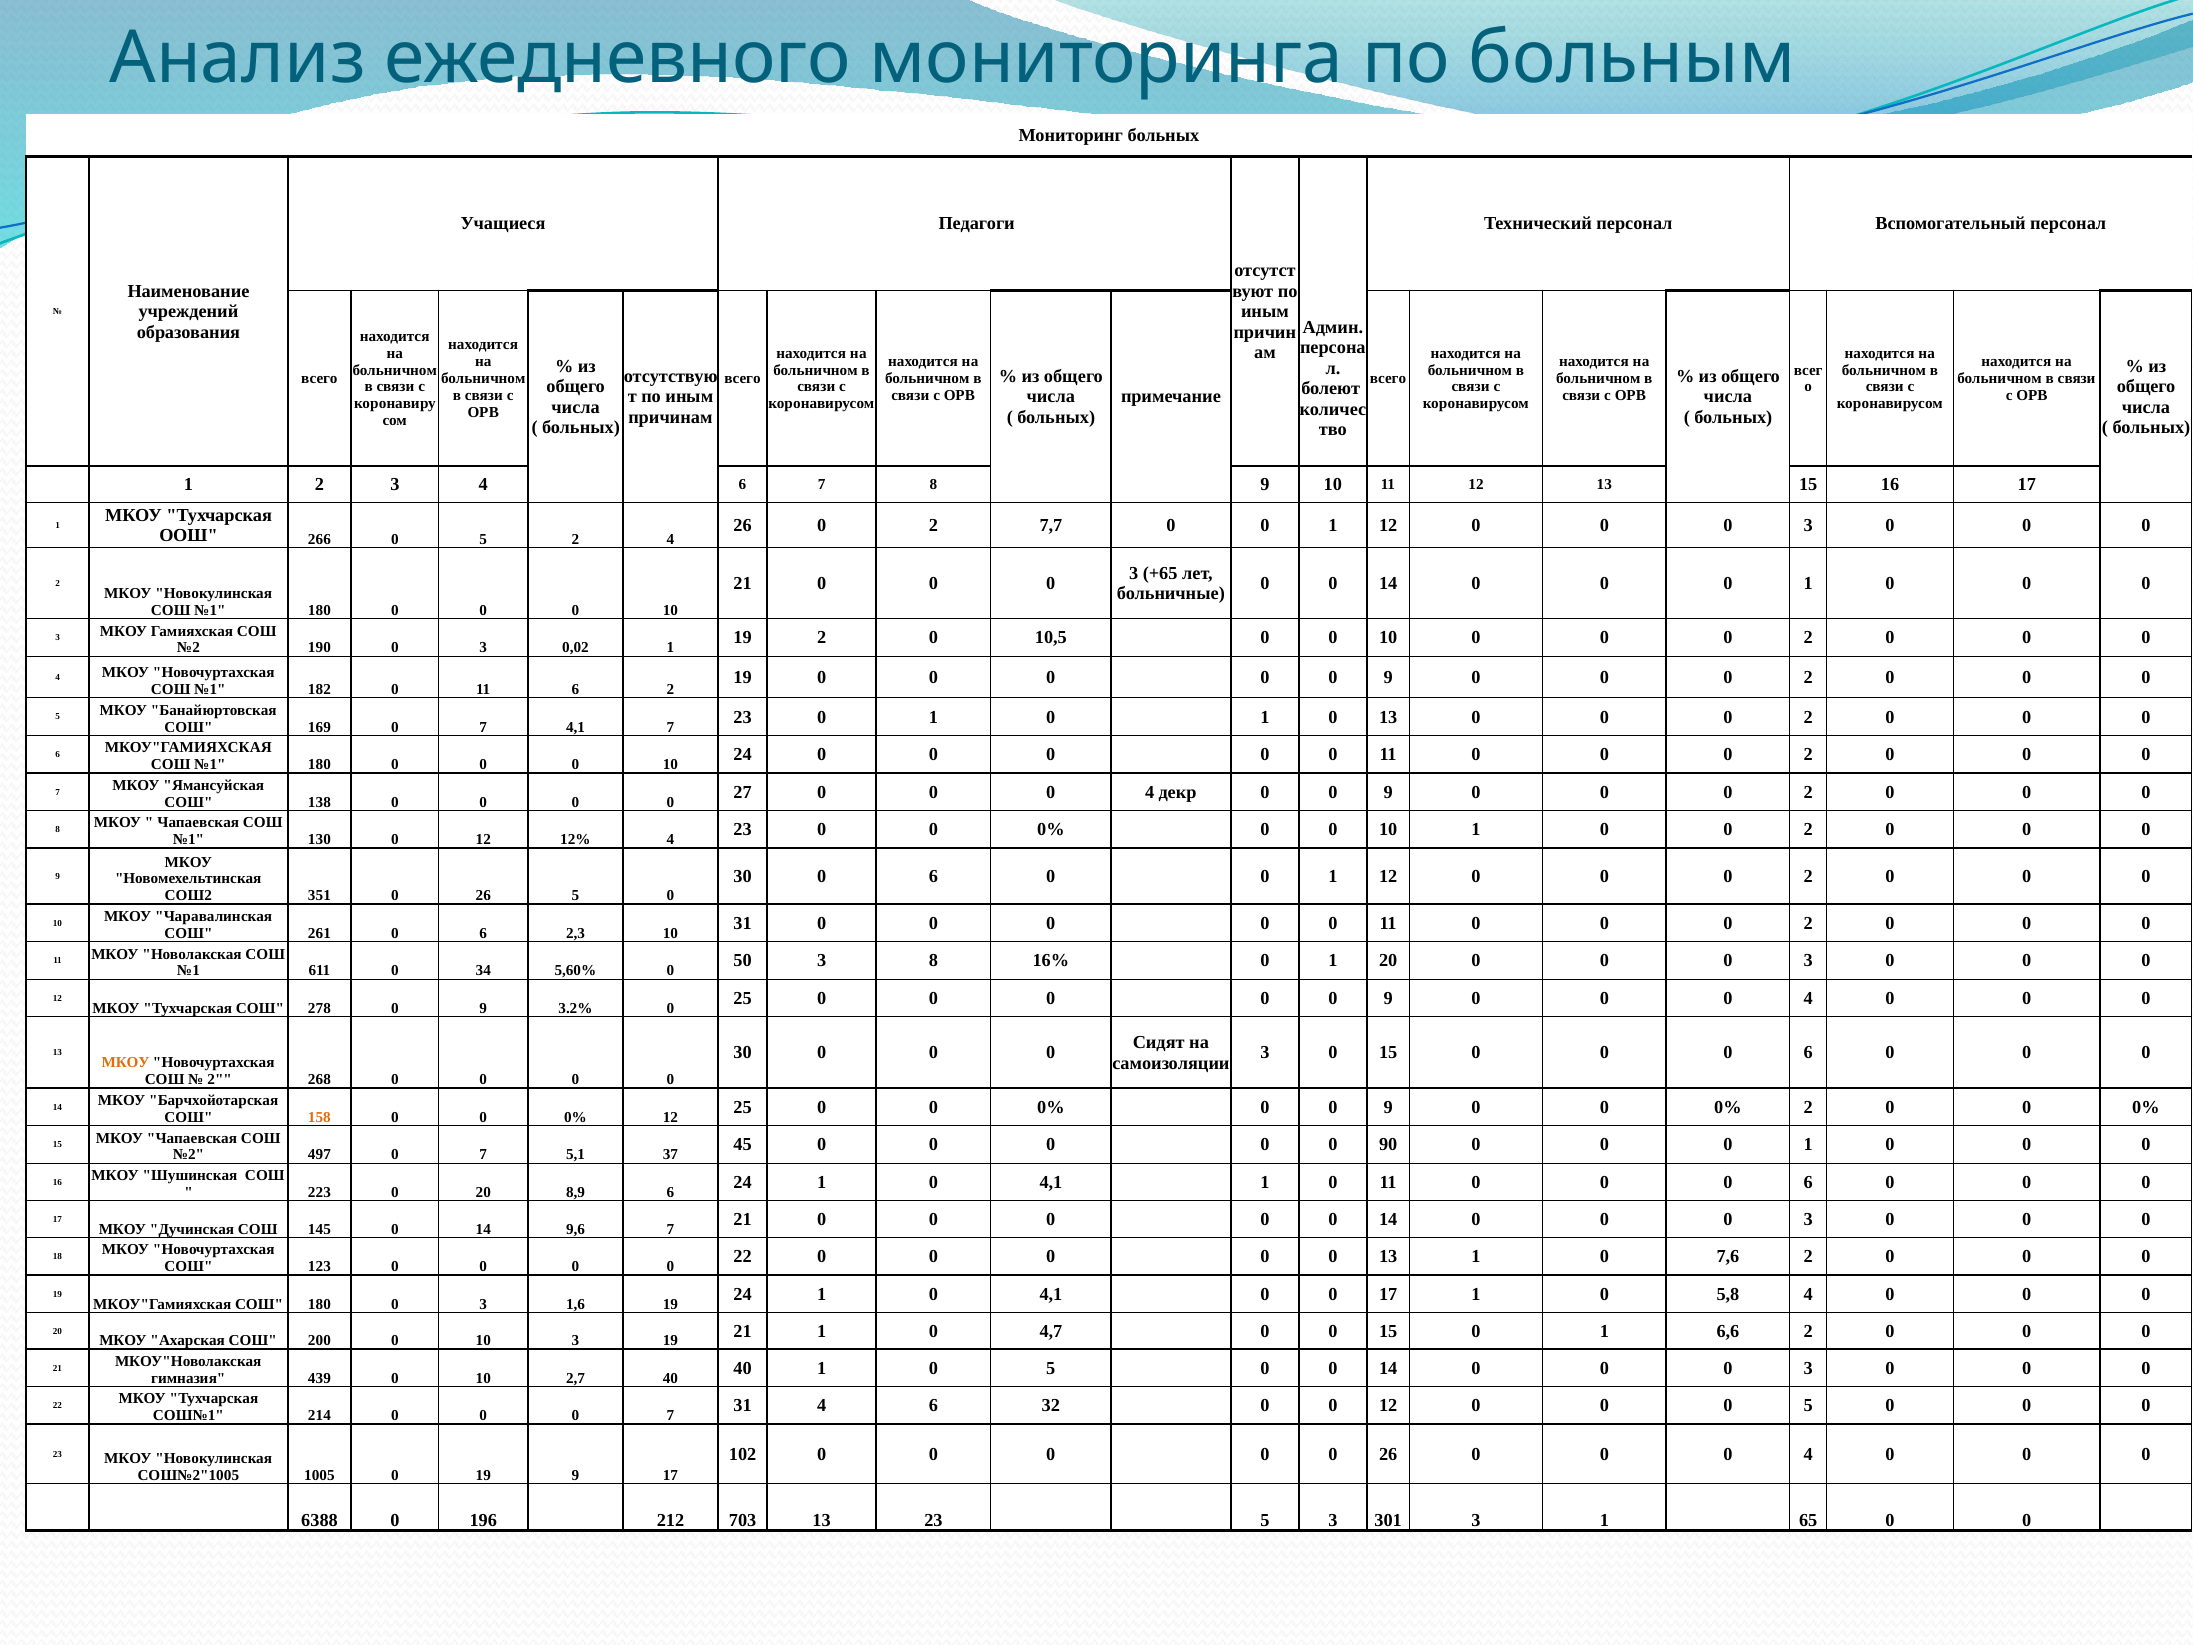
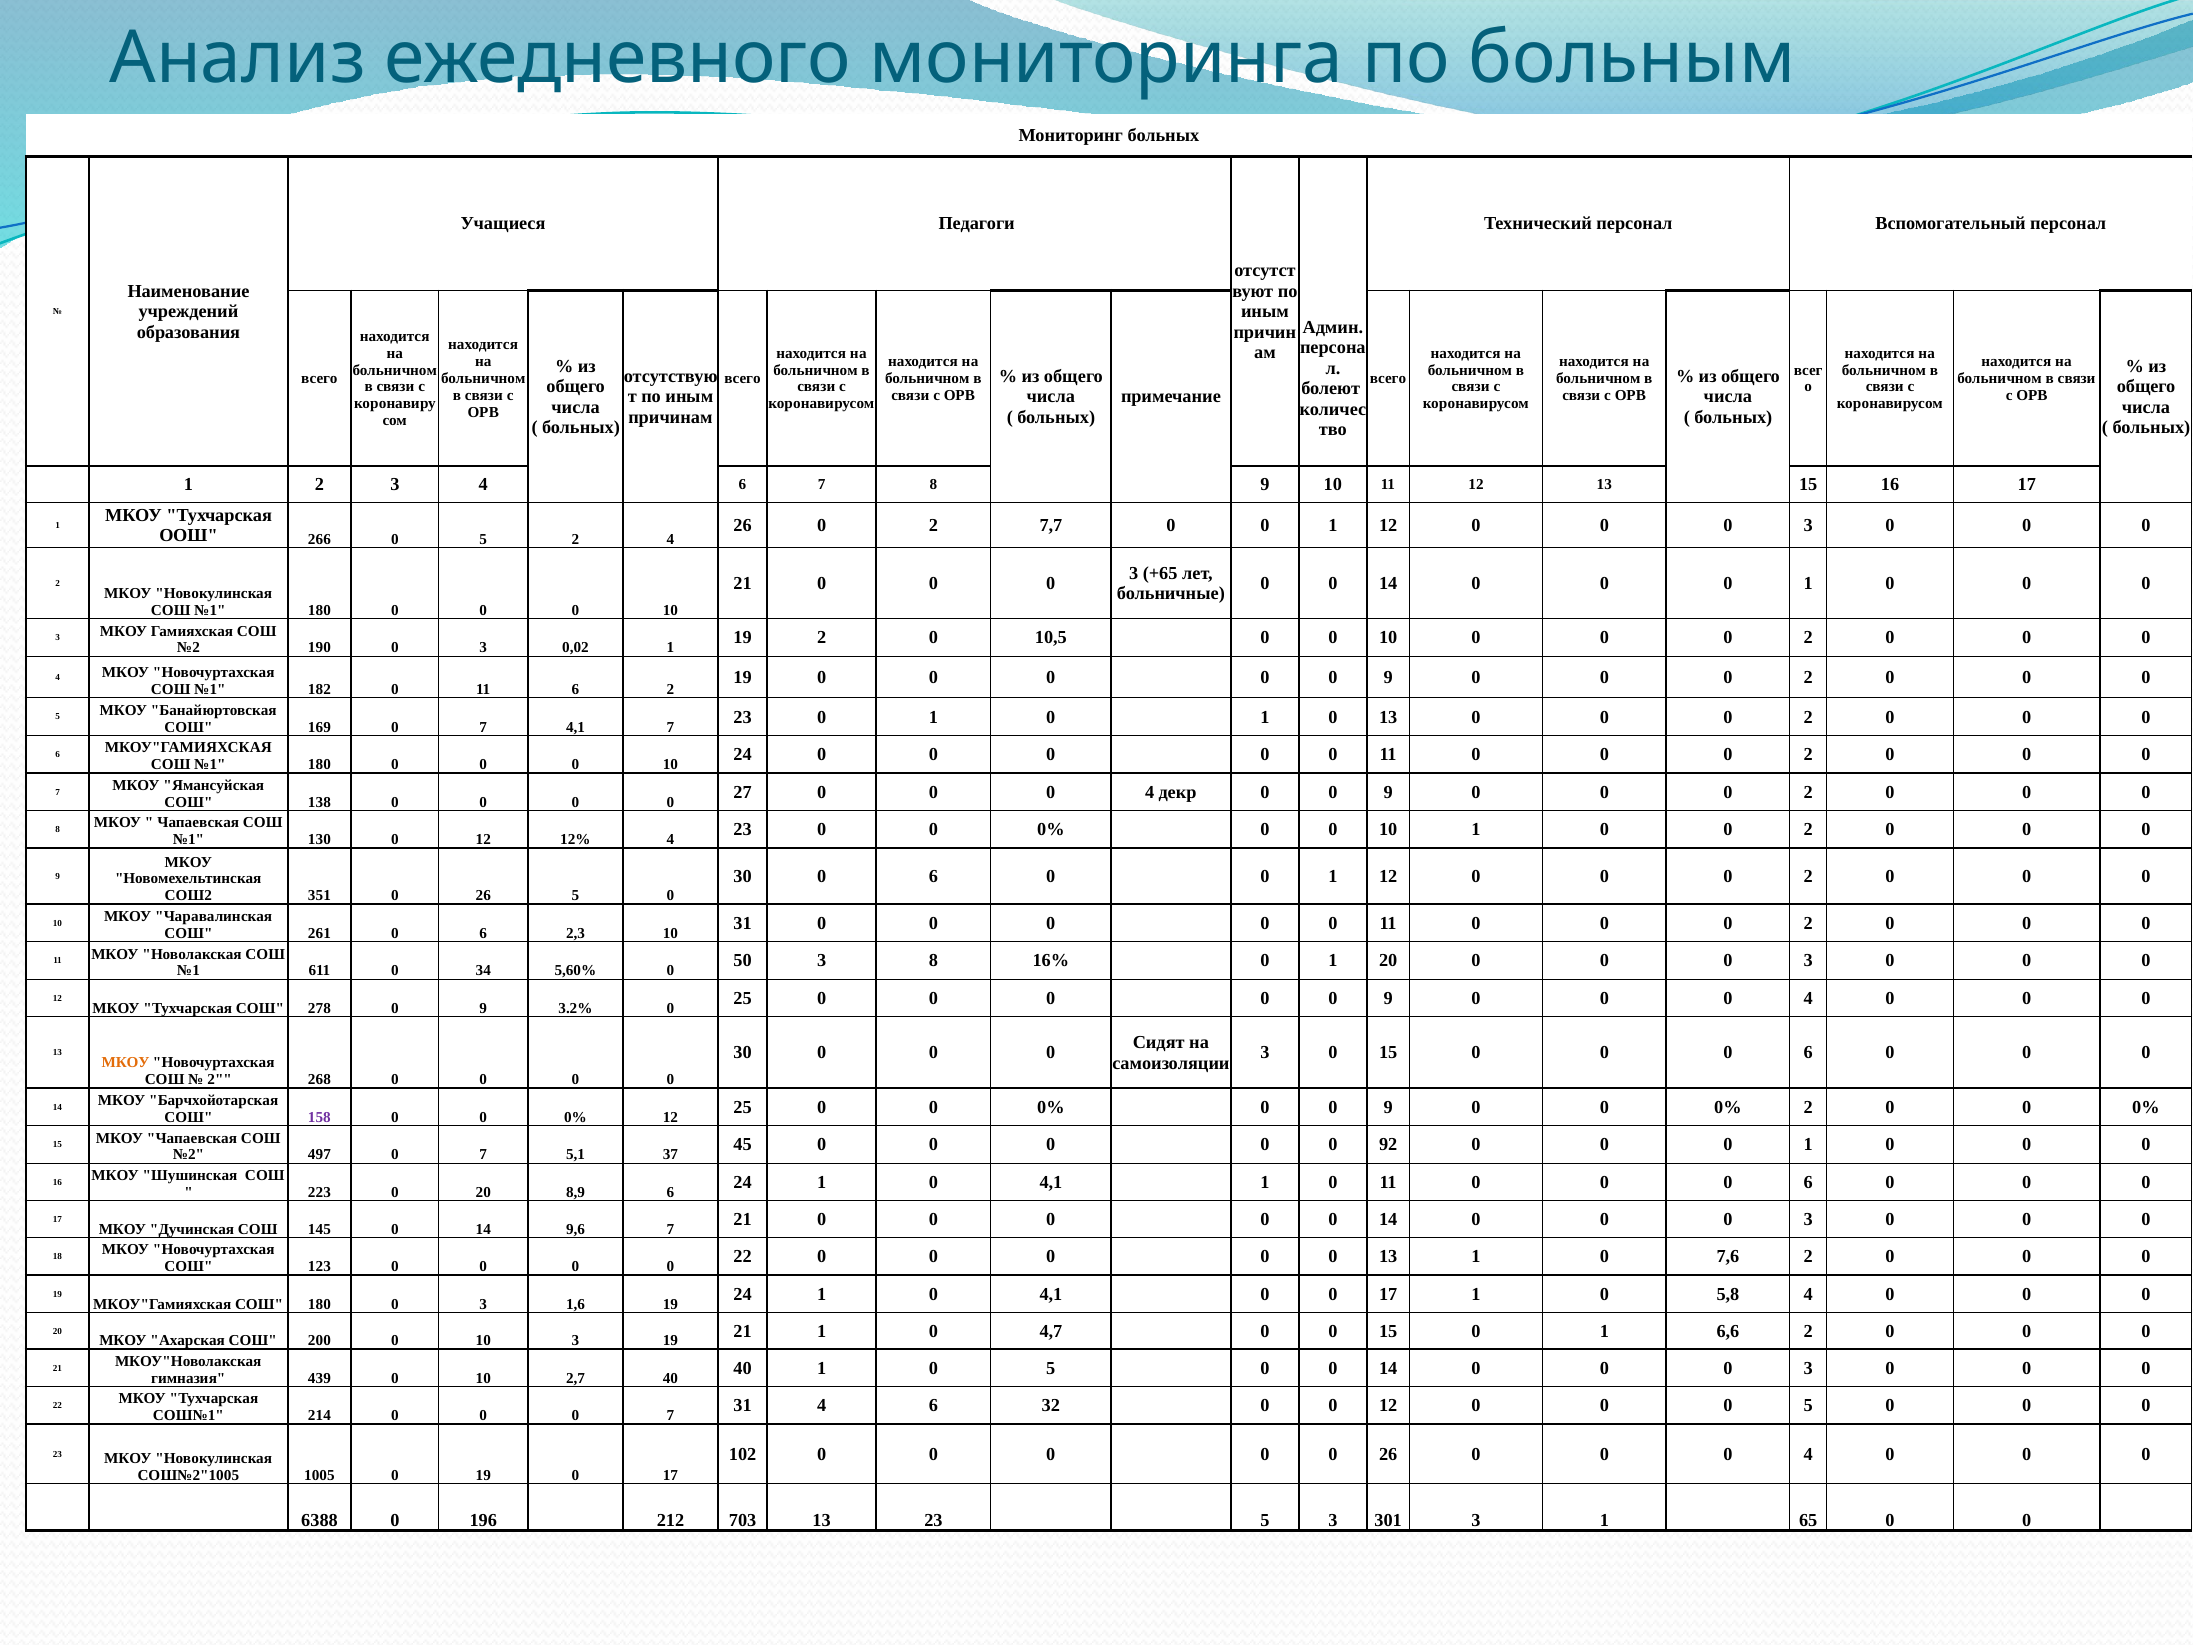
158 colour: orange -> purple
90: 90 -> 92
0 19 9: 9 -> 0
